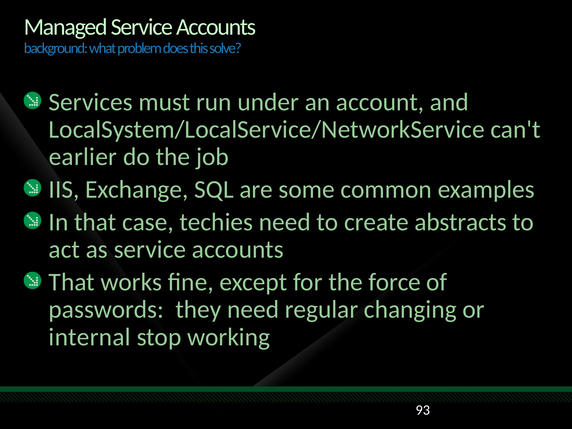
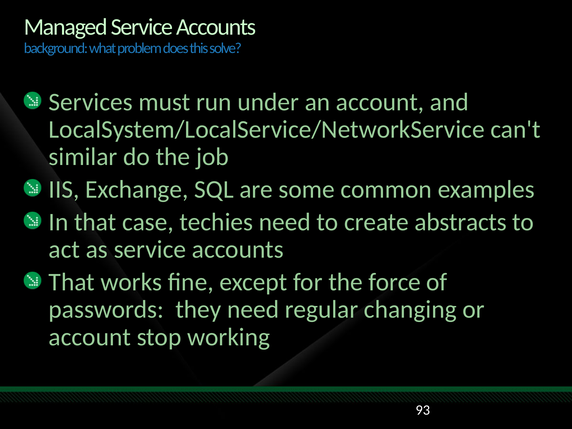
earlier: earlier -> similar
internal at (90, 337): internal -> account
